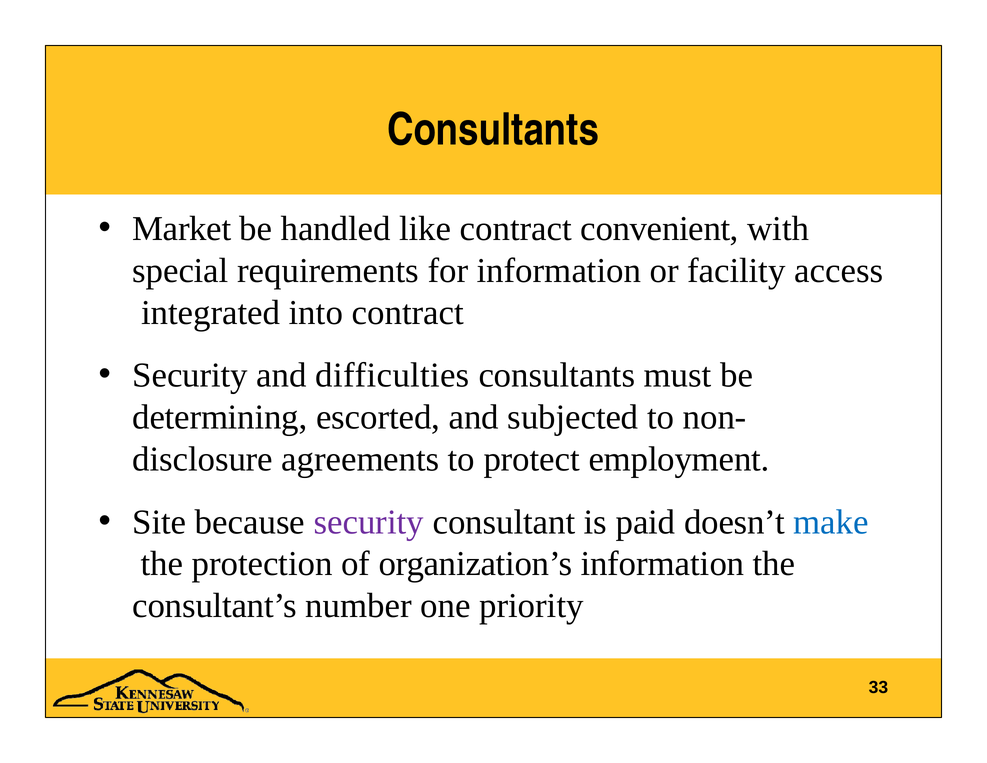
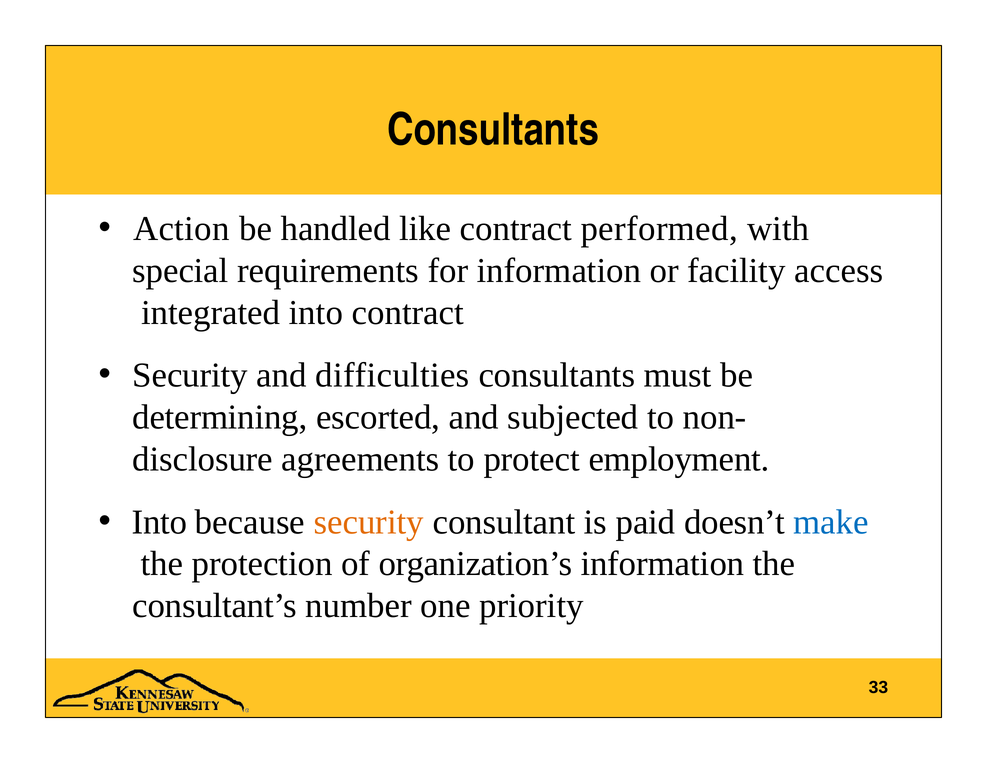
Market: Market -> Action
convenient: convenient -> performed
Site at (159, 522): Site -> Into
security at (369, 522) colour: purple -> orange
